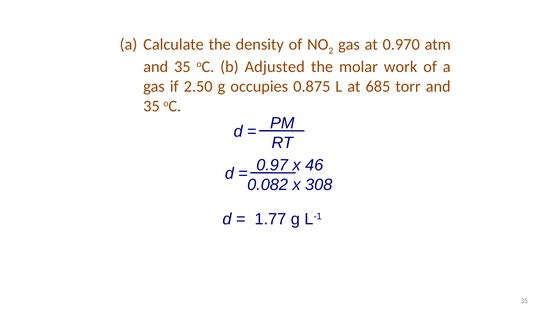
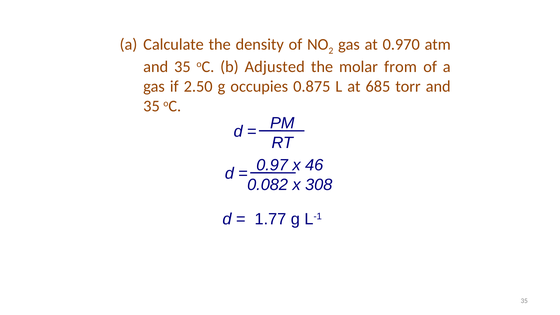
work: work -> from
